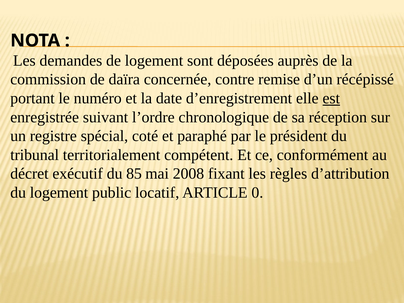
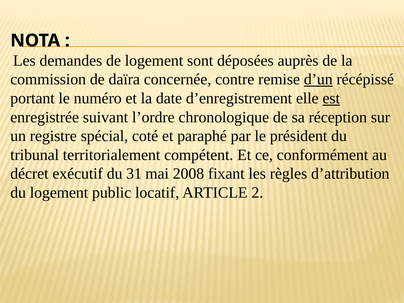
d’un underline: none -> present
85: 85 -> 31
0: 0 -> 2
